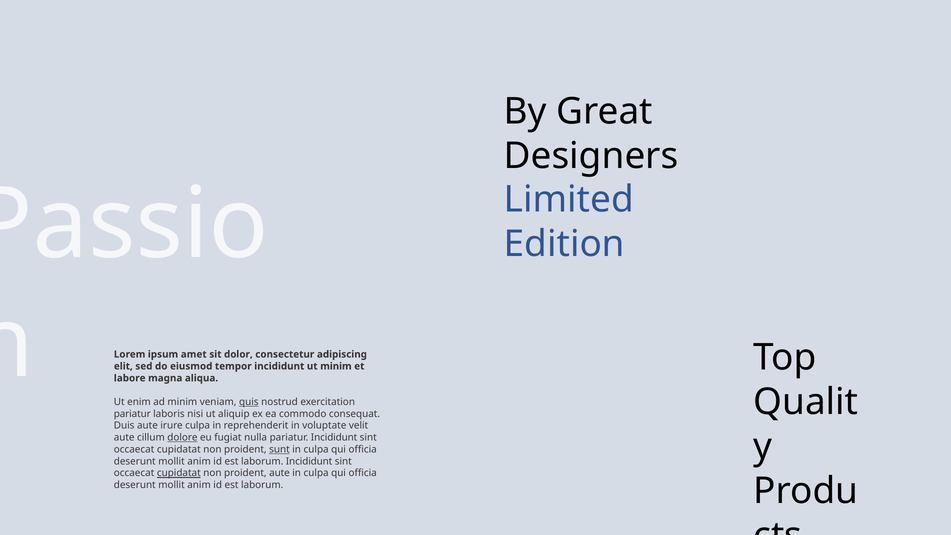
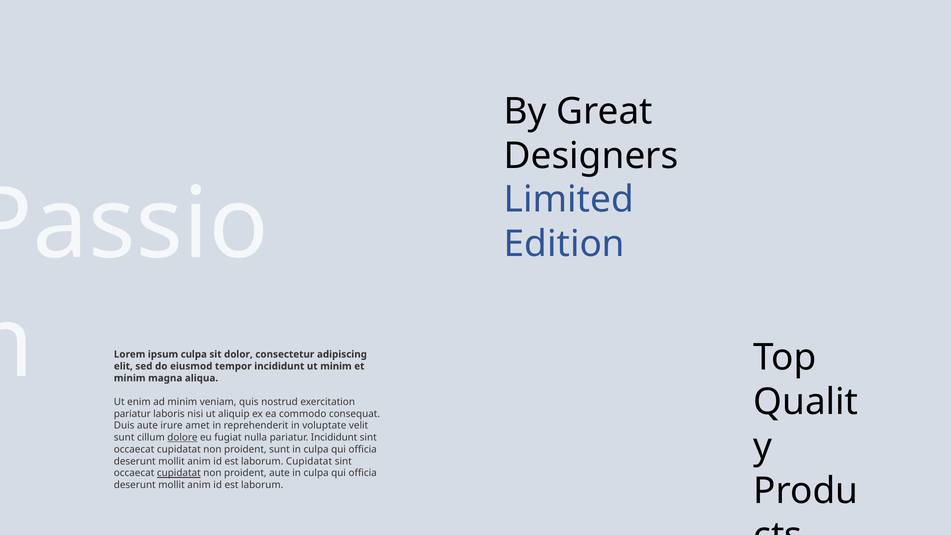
ipsum amet: amet -> culpa
labore at (130, 378): labore -> minim
quis underline: present -> none
irure culpa: culpa -> amet
aute at (124, 437): aute -> sunt
sunt at (279, 449) underline: present -> none
laborum Incididunt: Incididunt -> Cupidatat
